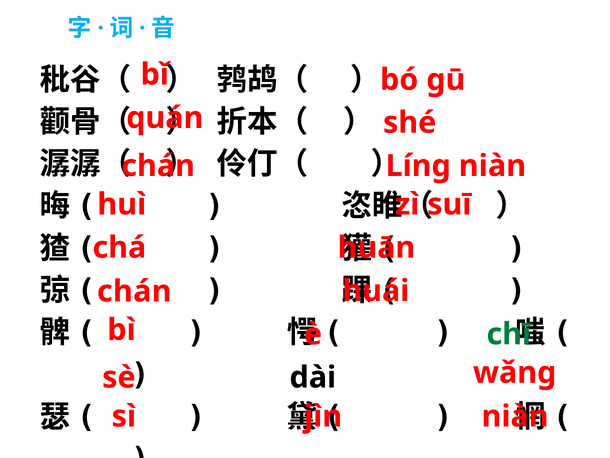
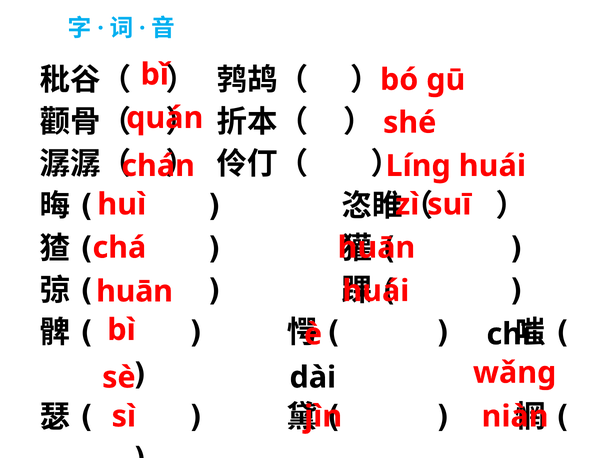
niàn at (492, 166): niàn -> huái
chán at (134, 291): chán -> huān
chī colour: green -> black
